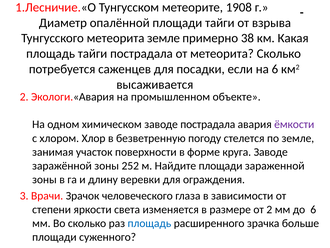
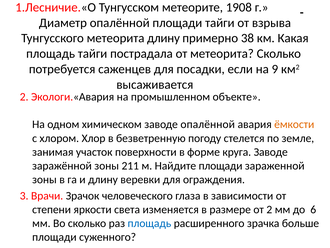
метеорита земле: земле -> длину
на 6: 6 -> 9
заводе пострадала: пострадала -> опалённой
ёмкости colour: purple -> orange
252: 252 -> 211
